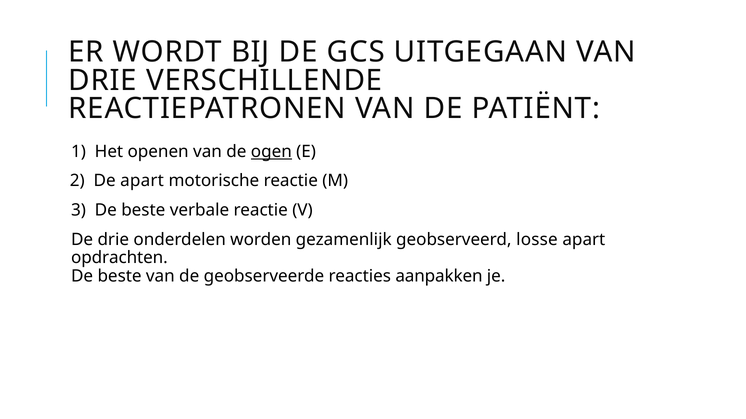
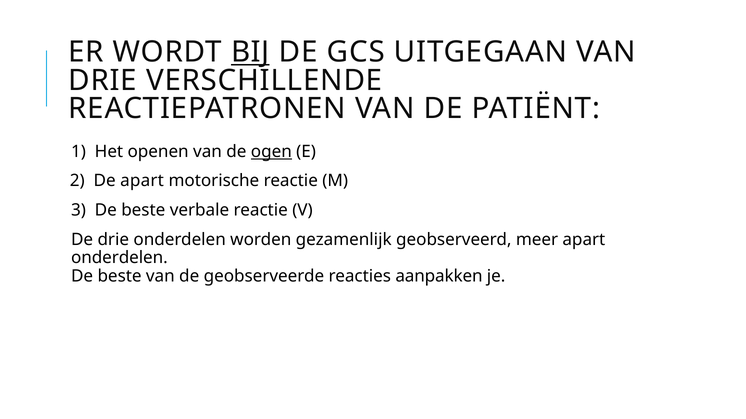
BIJ underline: none -> present
losse: losse -> meer
opdrachten at (119, 258): opdrachten -> onderdelen
